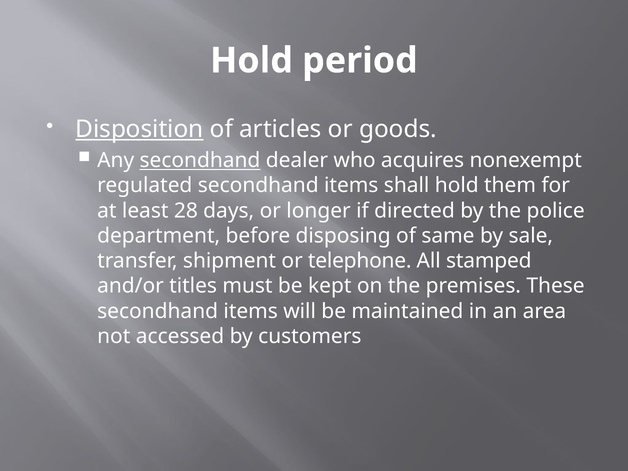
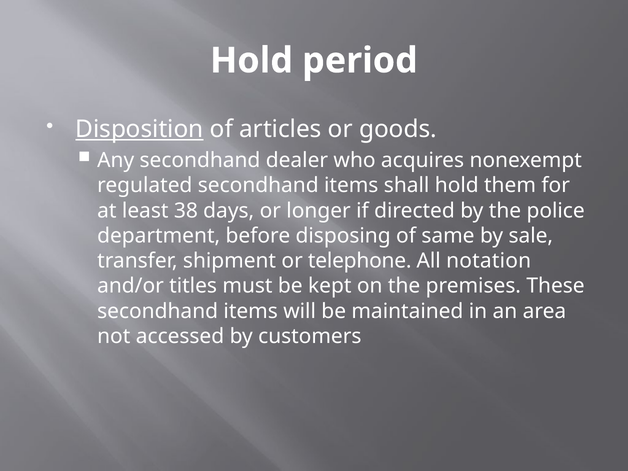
secondhand at (200, 160) underline: present -> none
28: 28 -> 38
stamped: stamped -> notation
